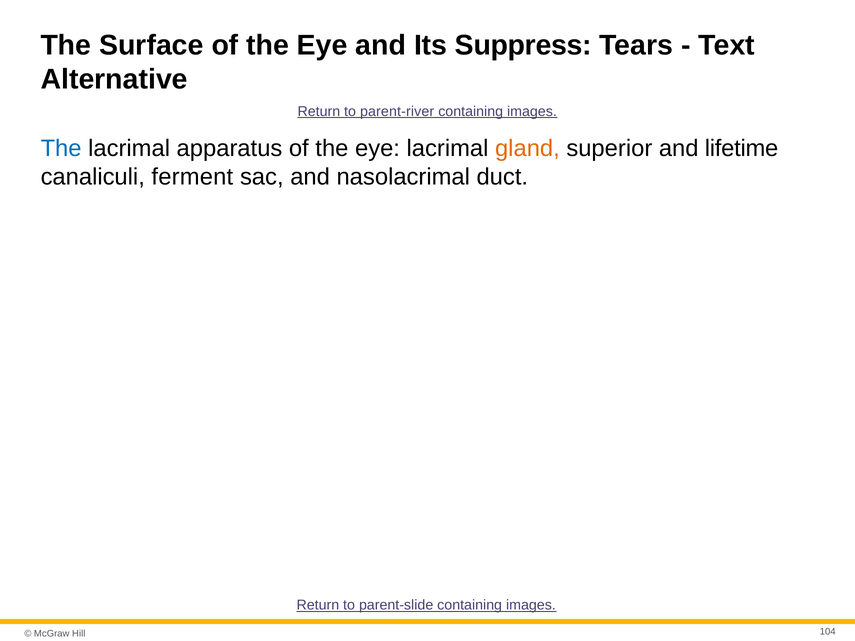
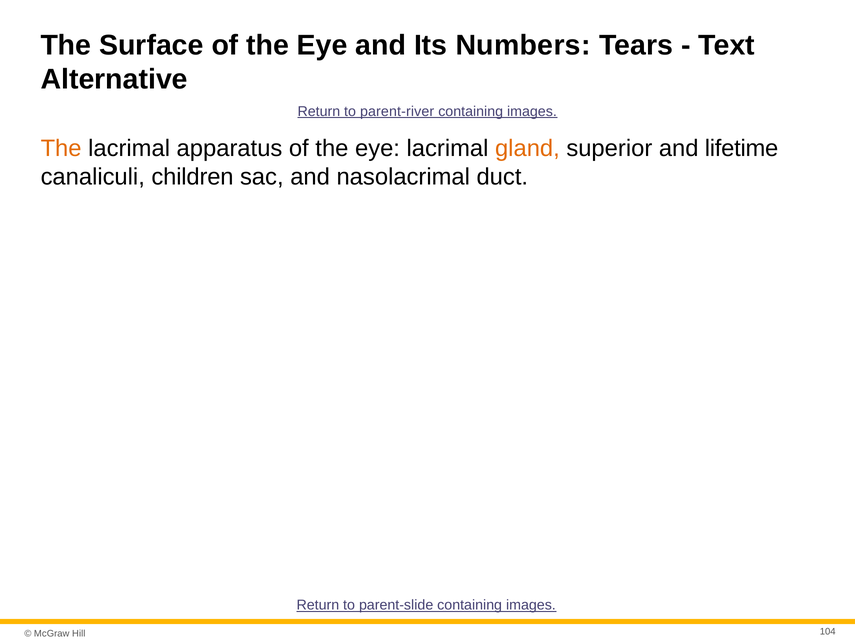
Suppress: Suppress -> Numbers
The at (61, 148) colour: blue -> orange
ferment: ferment -> children
